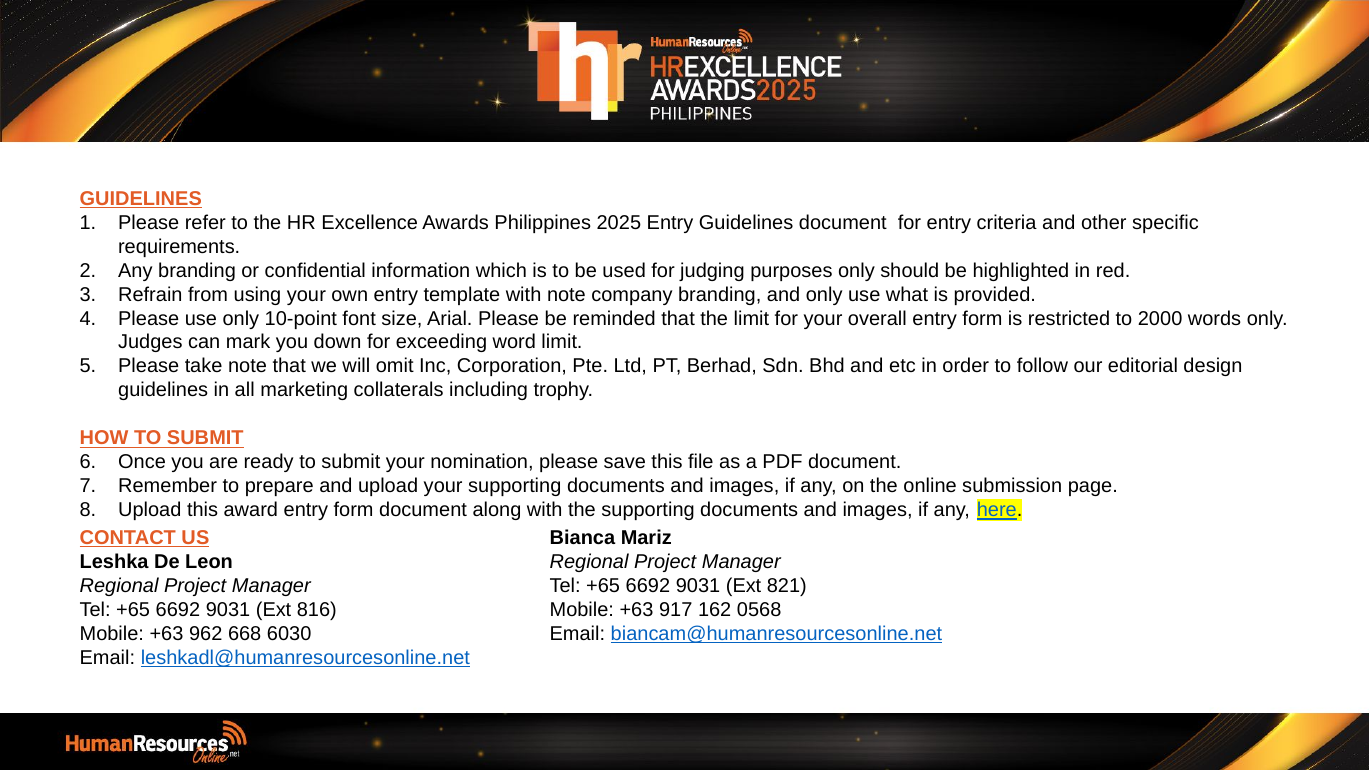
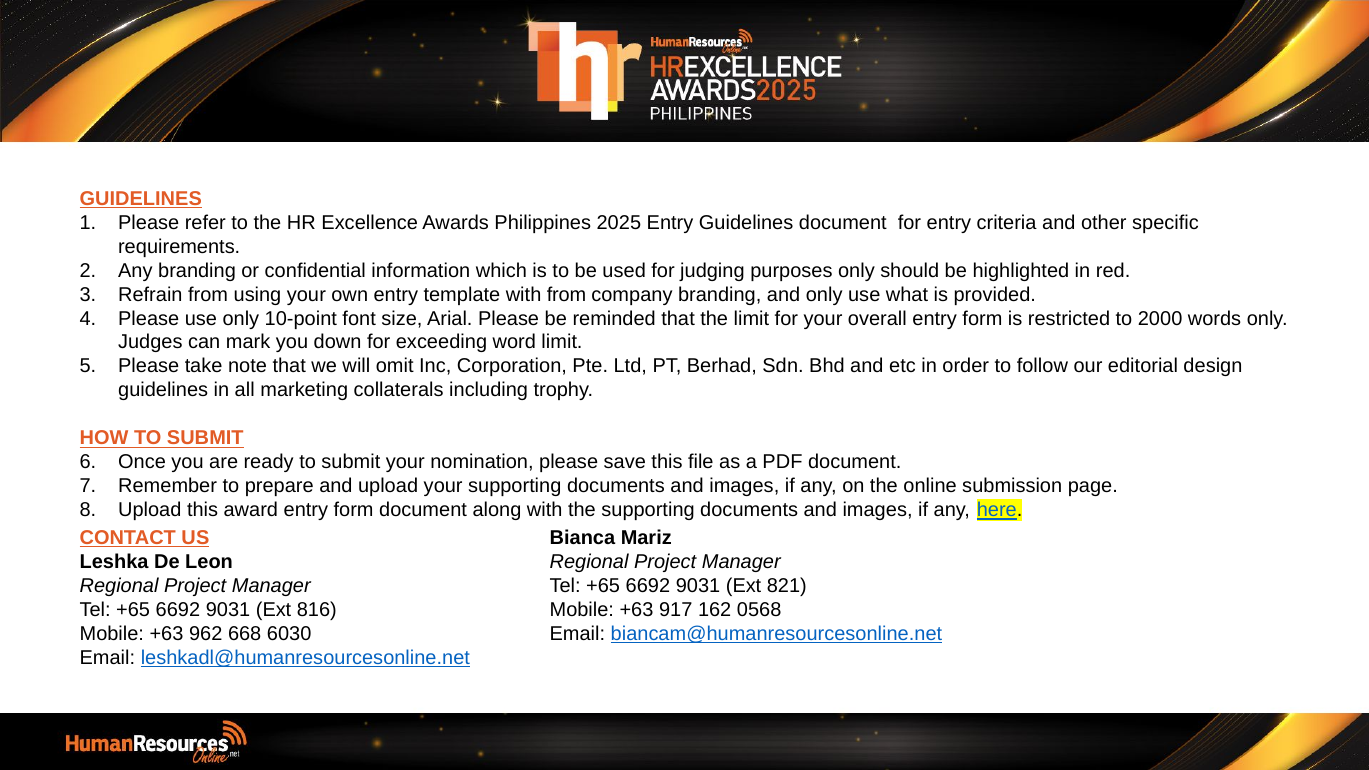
with note: note -> from
